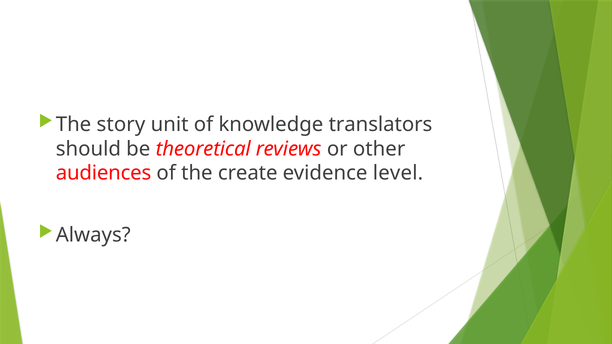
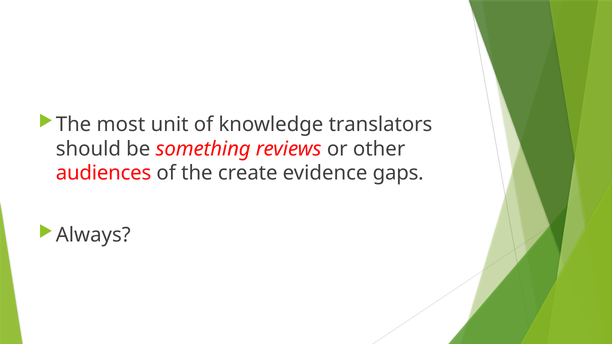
story: story -> most
theoretical: theoretical -> something
level: level -> gaps
